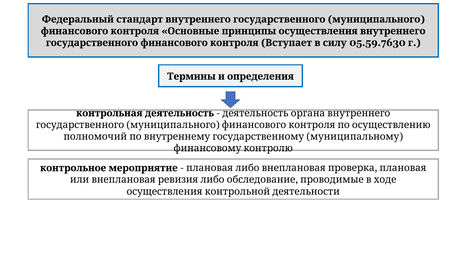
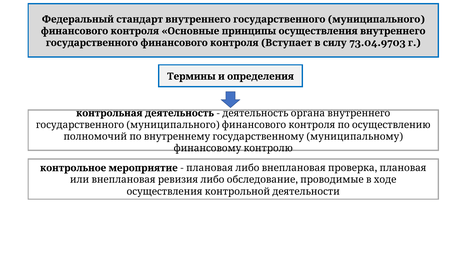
05.59.7630: 05.59.7630 -> 73.04.9703
